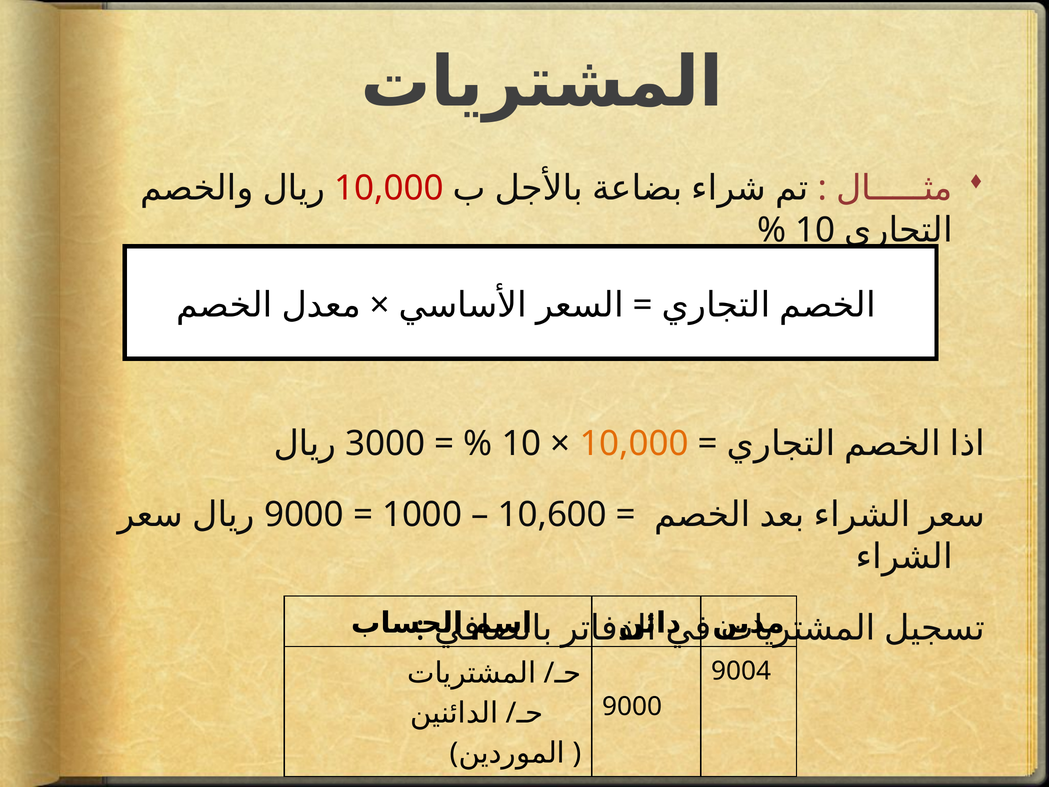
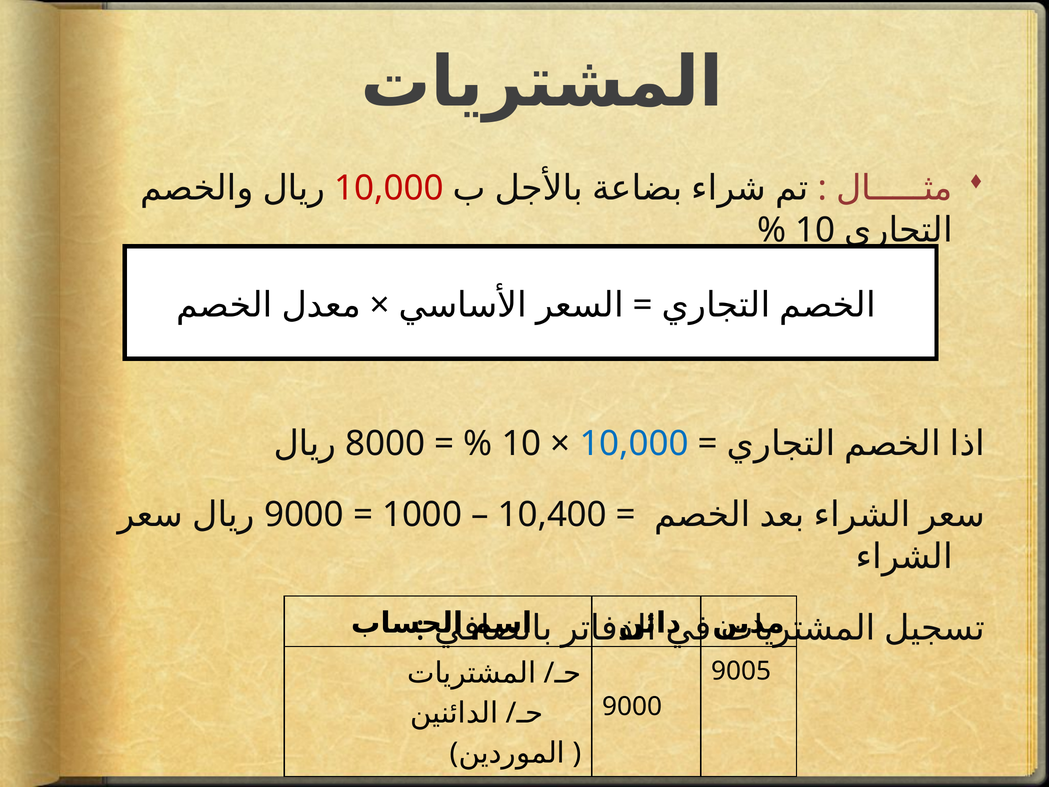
3000: 3000 -> 8000
10,000 at (634, 444) colour: orange -> blue
10,600: 10,600 -> 10,400
9004: 9004 -> 9005
